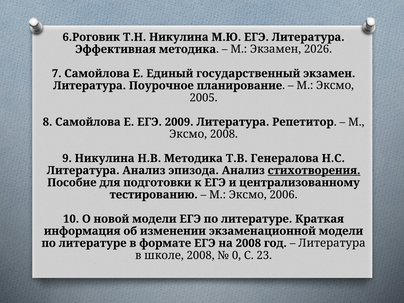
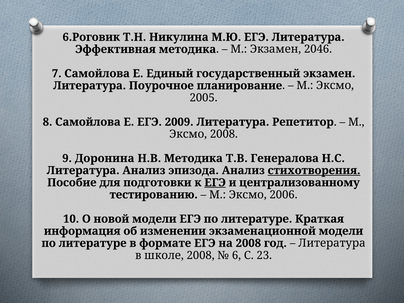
2026: 2026 -> 2046
9 Никулина: Никулина -> Доронина
ЕГЭ at (215, 183) underline: none -> present
0: 0 -> 6
